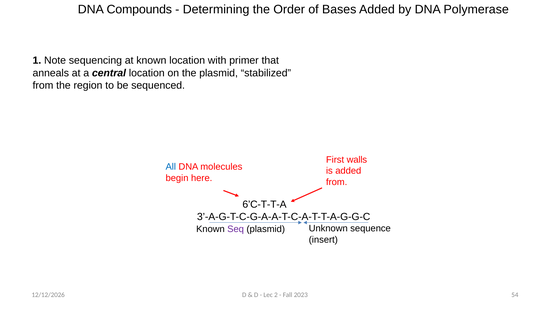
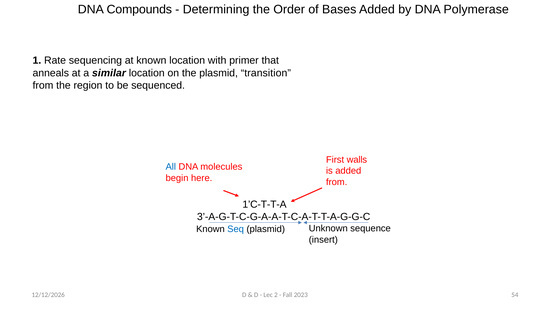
Note: Note -> Rate
central: central -> similar
stabilized: stabilized -> transition
6’C-T-T-A: 6’C-T-T-A -> 1’C-T-T-A
Seq colour: purple -> blue
